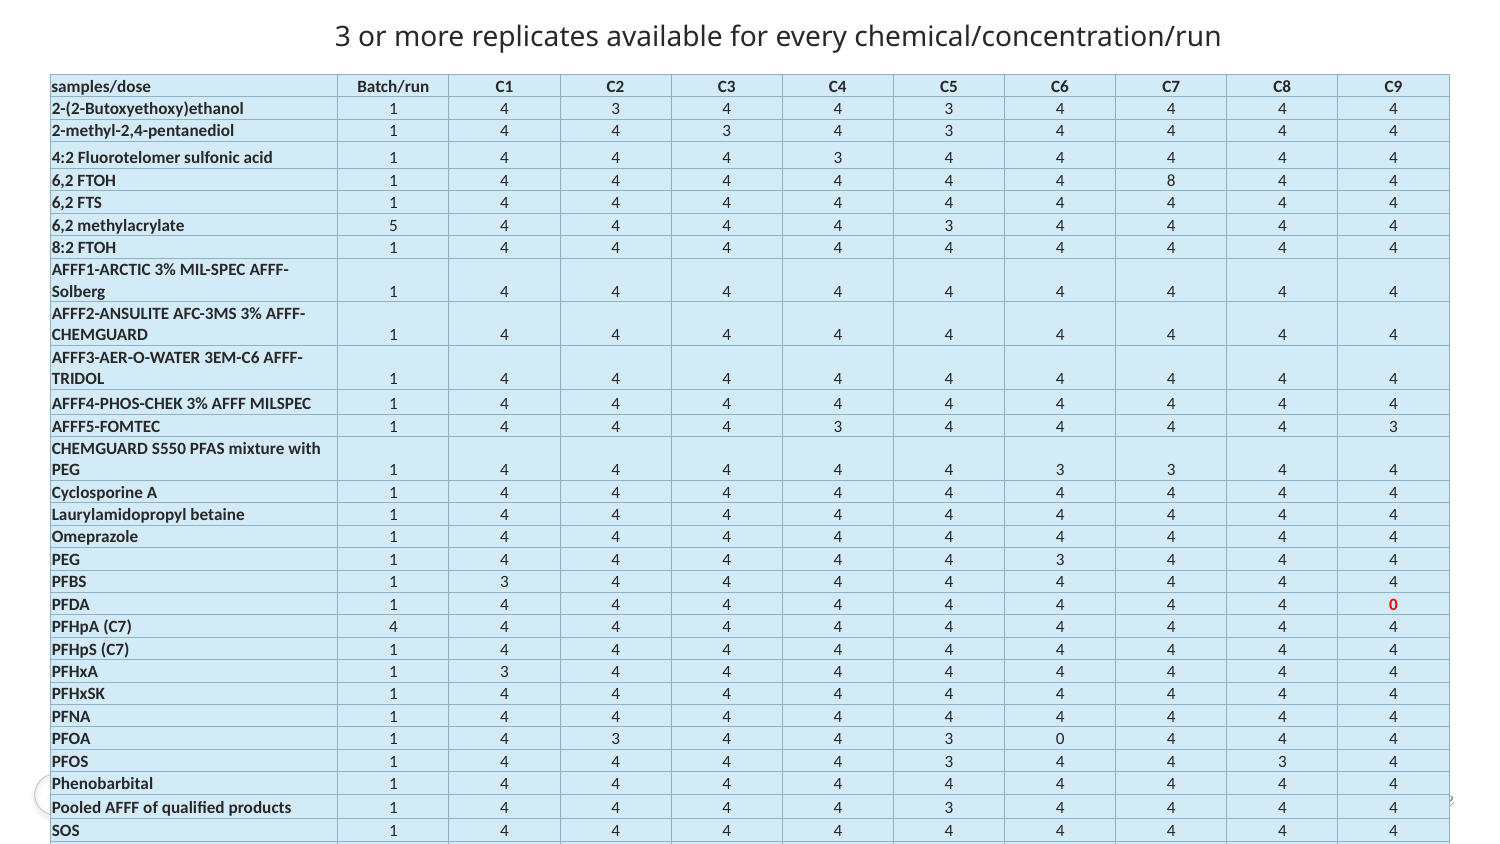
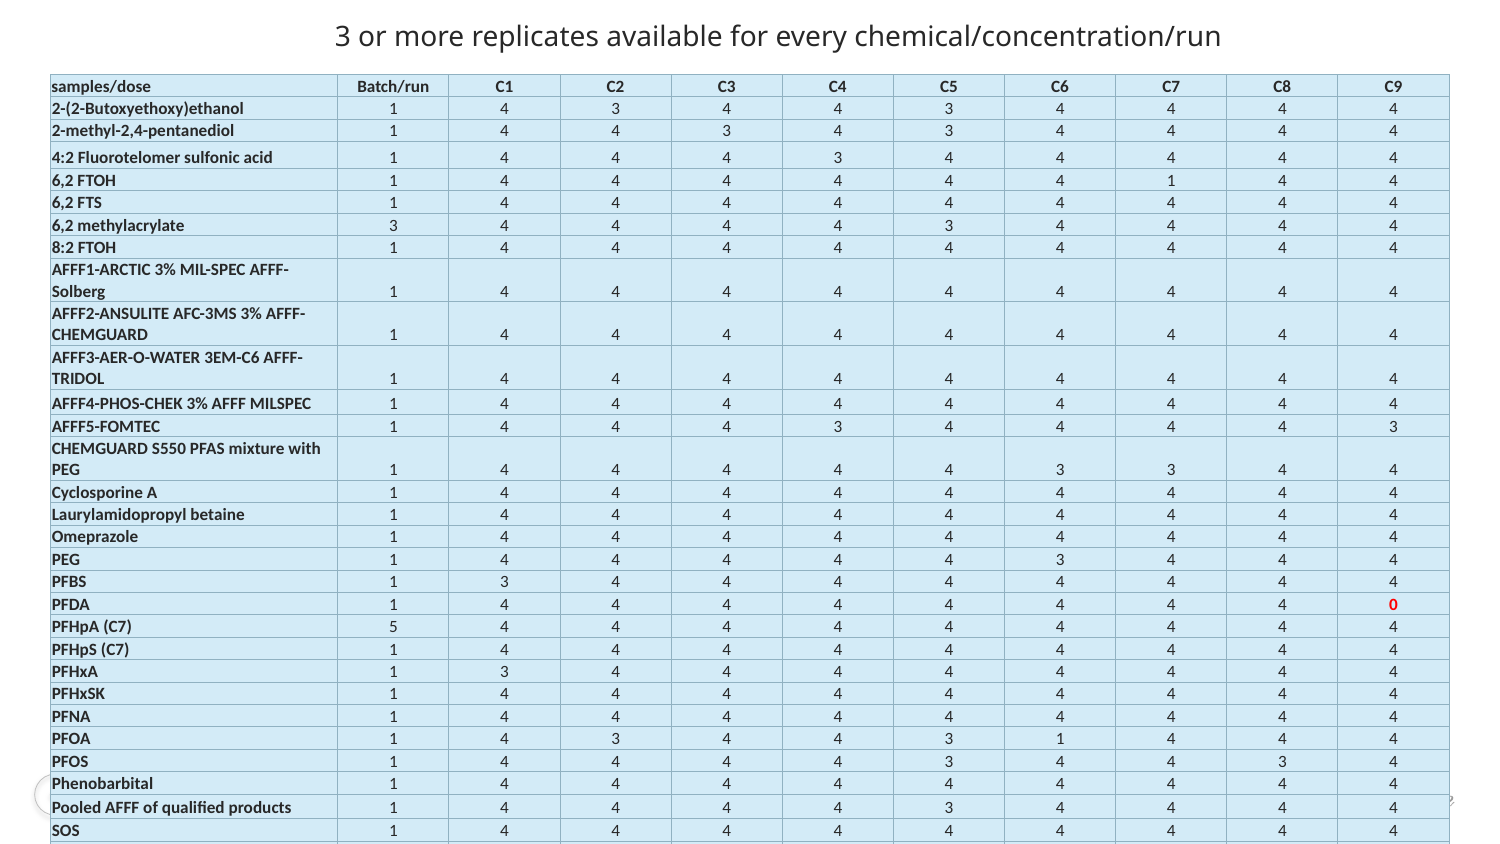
4 8: 8 -> 1
methylacrylate 5: 5 -> 3
C7 4: 4 -> 5
3 0: 0 -> 1
